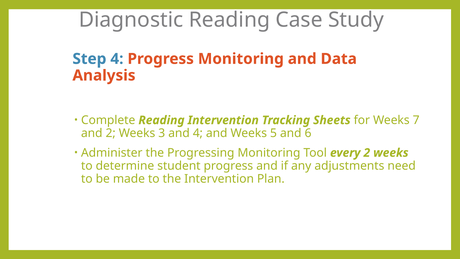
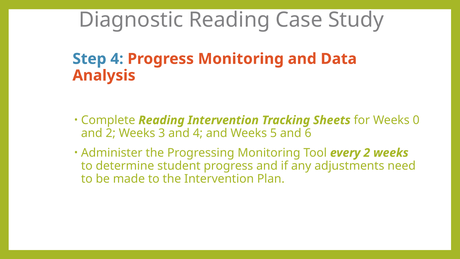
7: 7 -> 0
